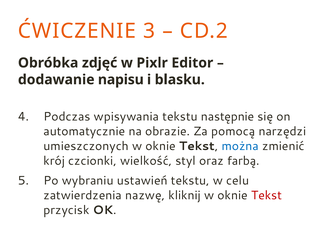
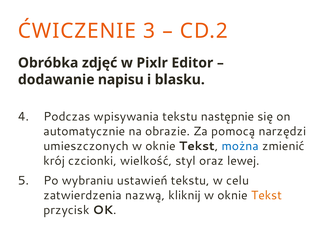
farbą: farbą -> lewej
nazwę: nazwę -> nazwą
Tekst at (266, 195) colour: red -> orange
